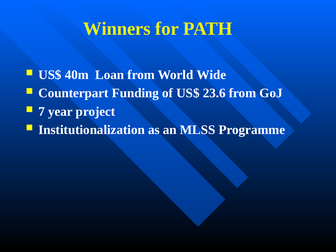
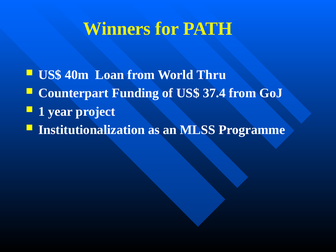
Wide: Wide -> Thru
23.6: 23.6 -> 37.4
7: 7 -> 1
